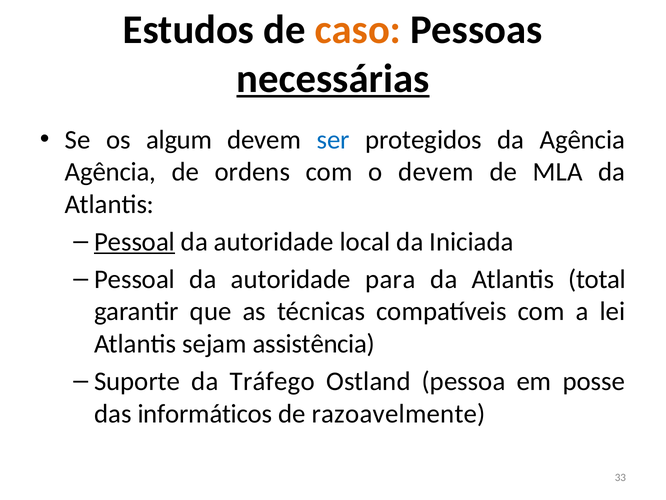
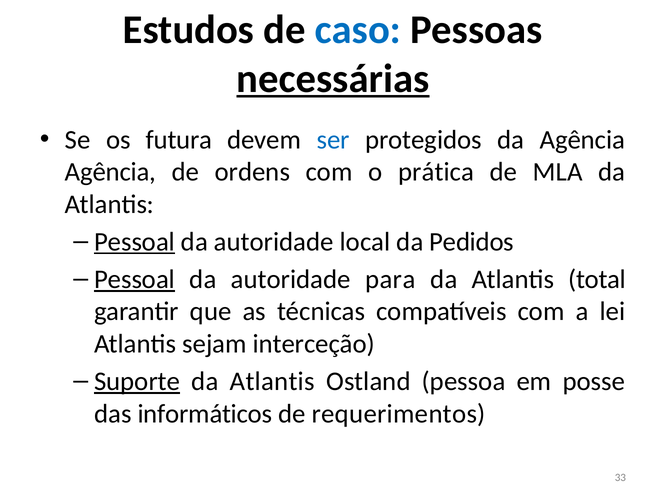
caso colour: orange -> blue
algum: algum -> futura
o devem: devem -> prática
Iniciada: Iniciada -> Pedidos
Pessoal at (135, 279) underline: none -> present
assistência: assistência -> interceção
Suporte underline: none -> present
Tráfego at (272, 381): Tráfego -> Atlantis
razoavelmente: razoavelmente -> requerimentos
